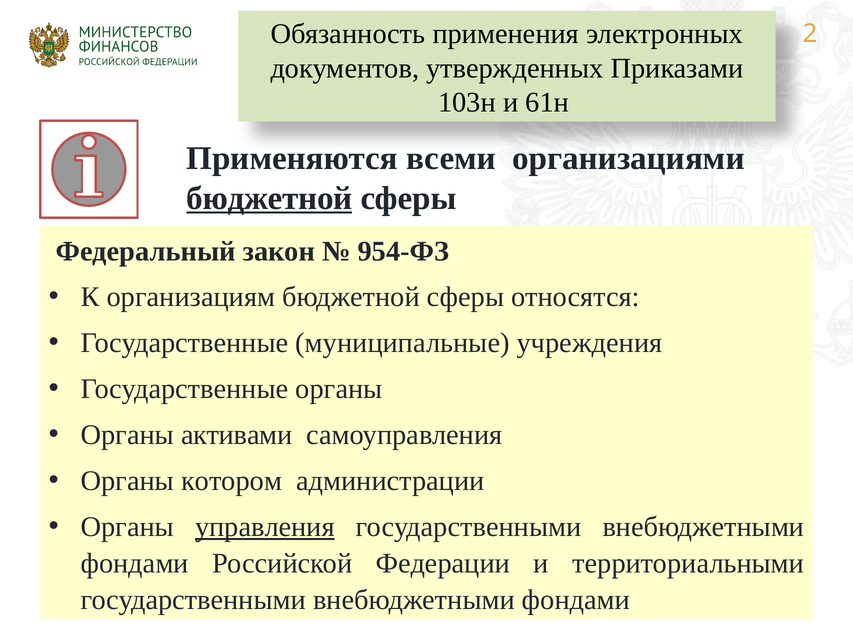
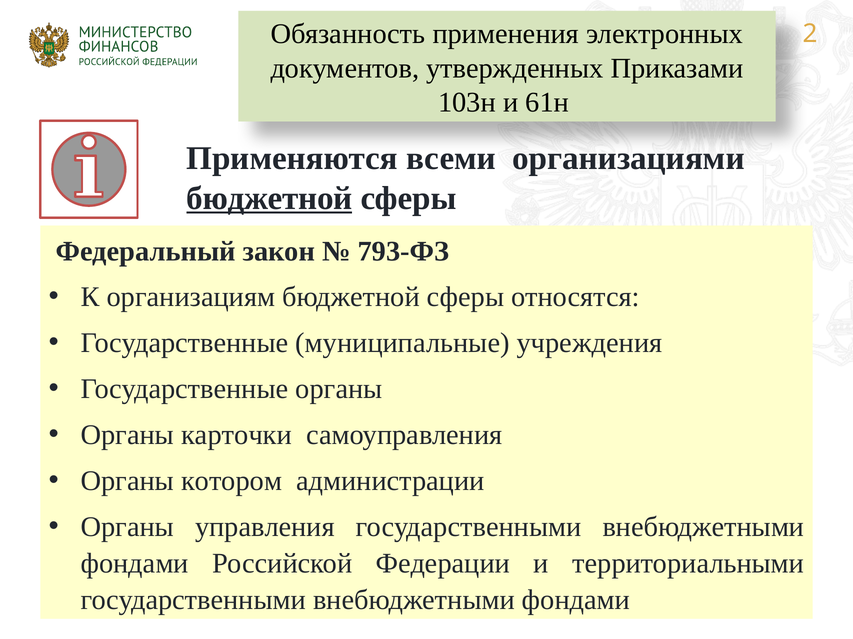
954-ФЗ: 954-ФЗ -> 793-ФЗ
активами: активами -> карточки
управления underline: present -> none
